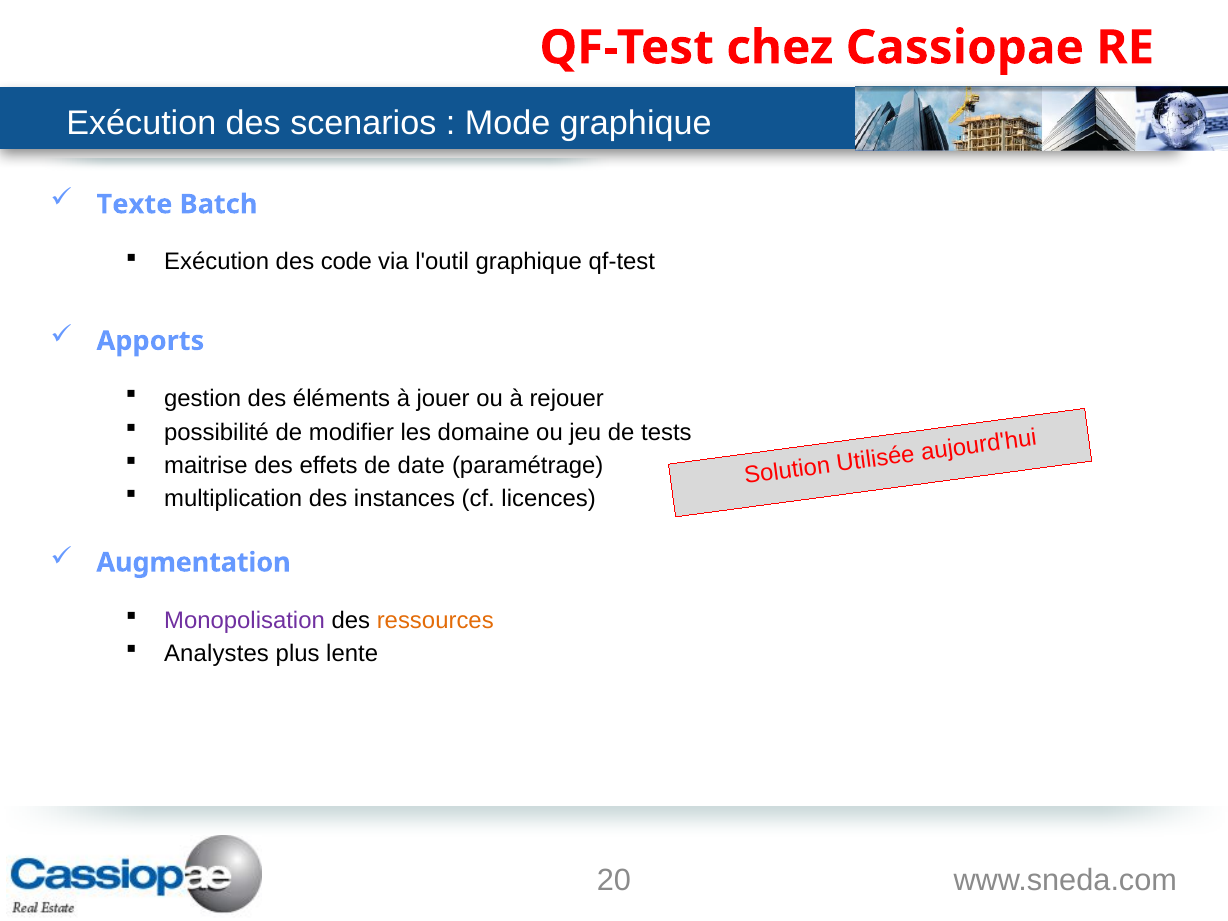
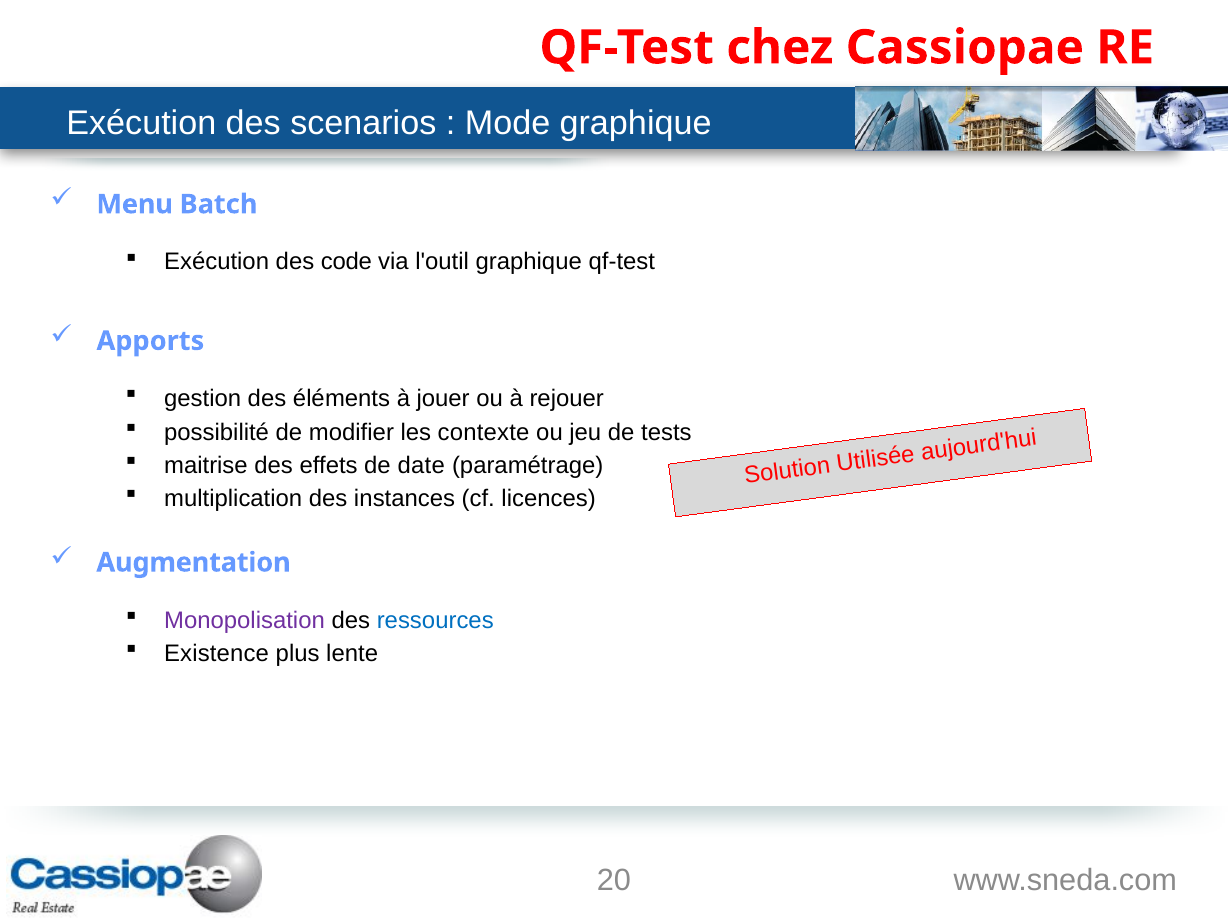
Texte: Texte -> Menu
domaine: domaine -> contexte
ressources colour: orange -> blue
Analystes: Analystes -> Existence
